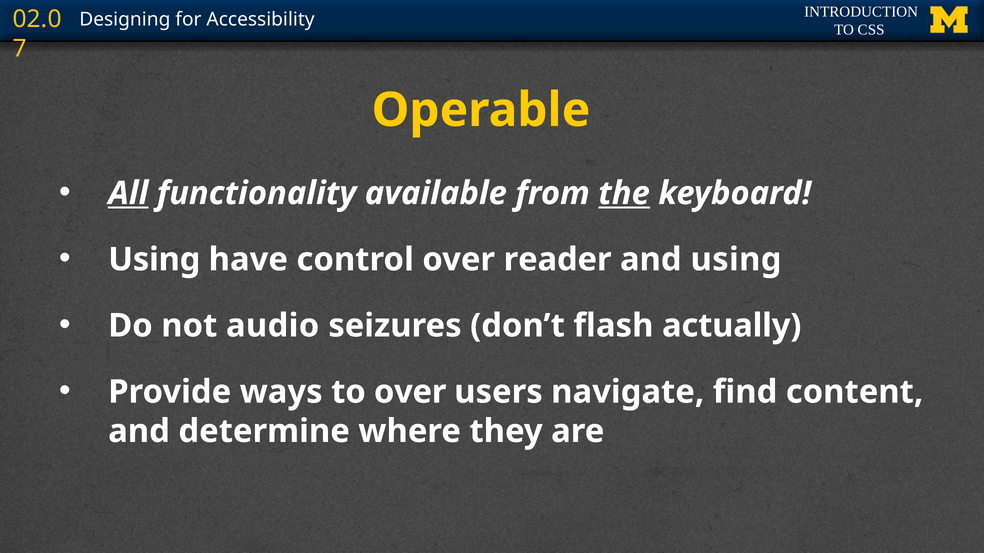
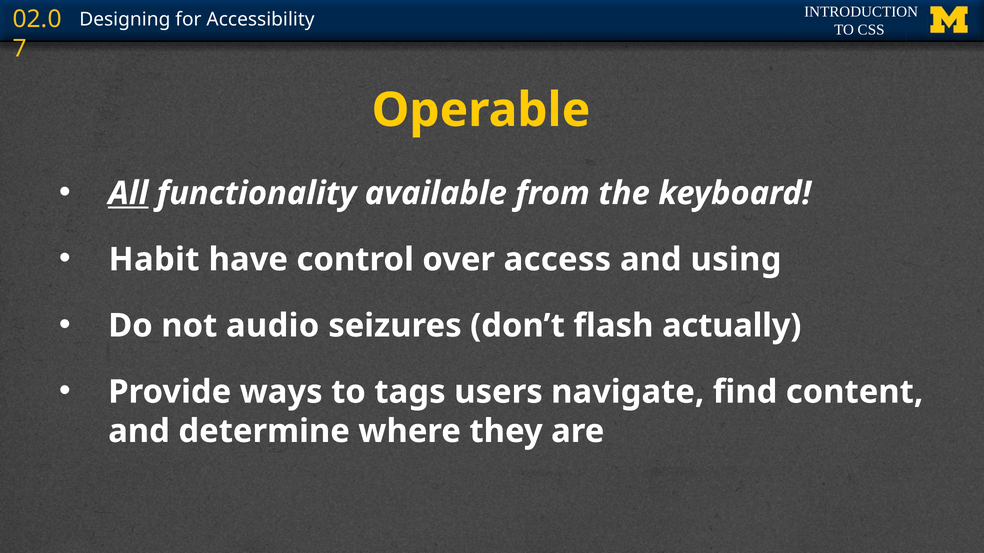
the underline: present -> none
Using at (154, 260): Using -> Habit
reader: reader -> access
to over: over -> tags
